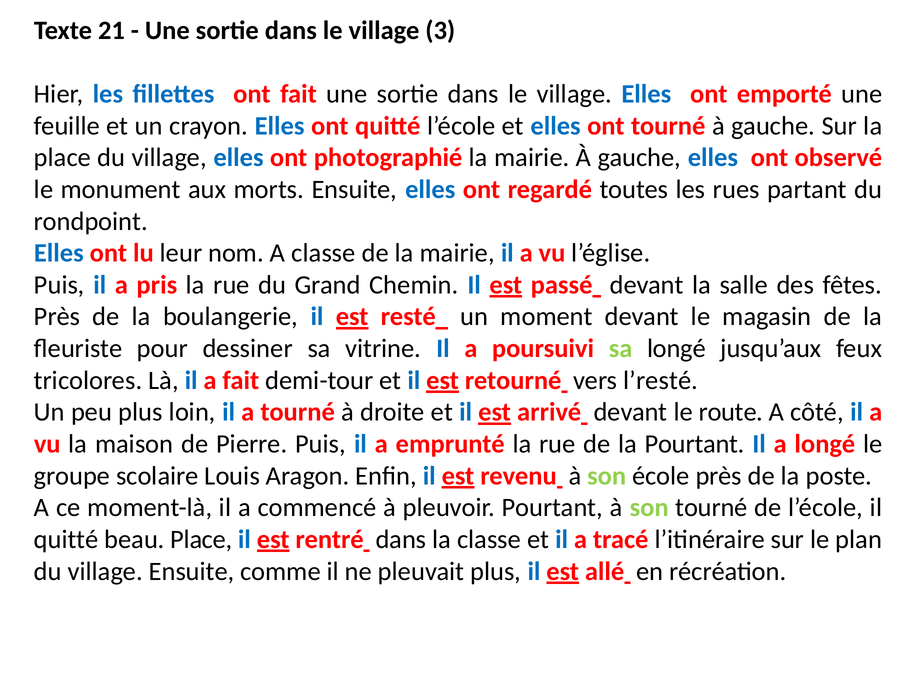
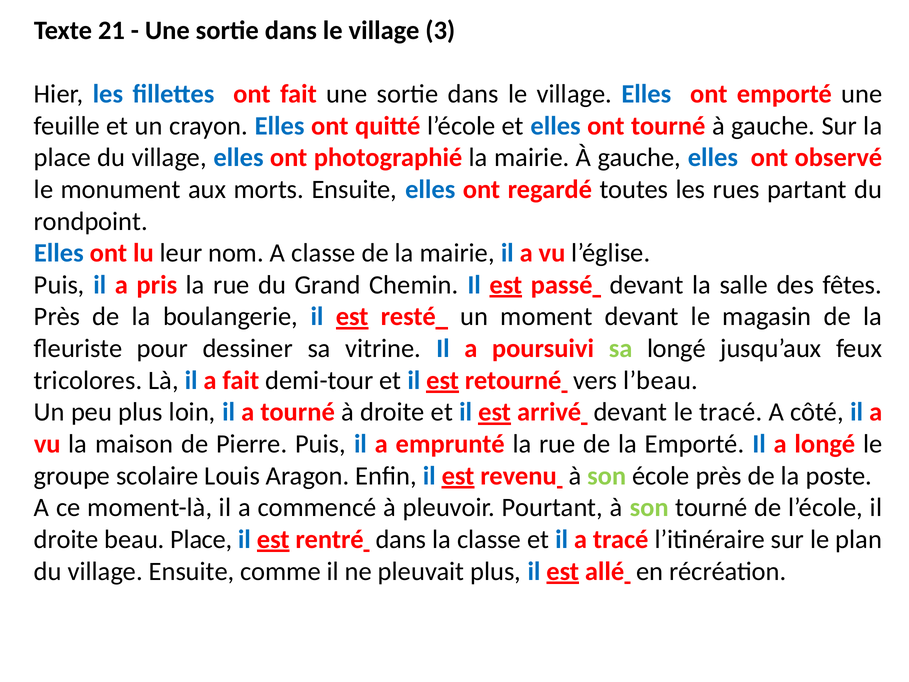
l’resté: l’resté -> l’beau
le route: route -> tracé
la Pourtant: Pourtant -> Emporté
quitté at (66, 539): quitté -> droite
